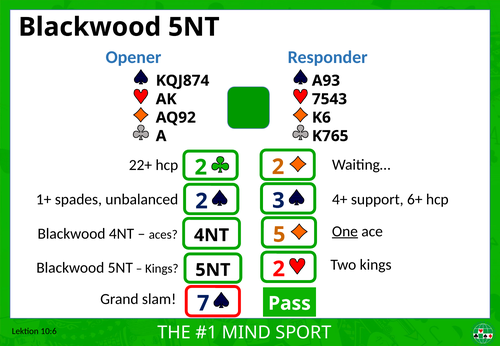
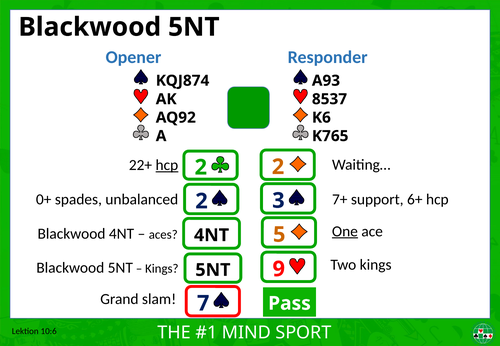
7543: 7543 -> 8537
hcp at (167, 165) underline: none -> present
1+: 1+ -> 0+
4+: 4+ -> 7+
Kings 2: 2 -> 9
